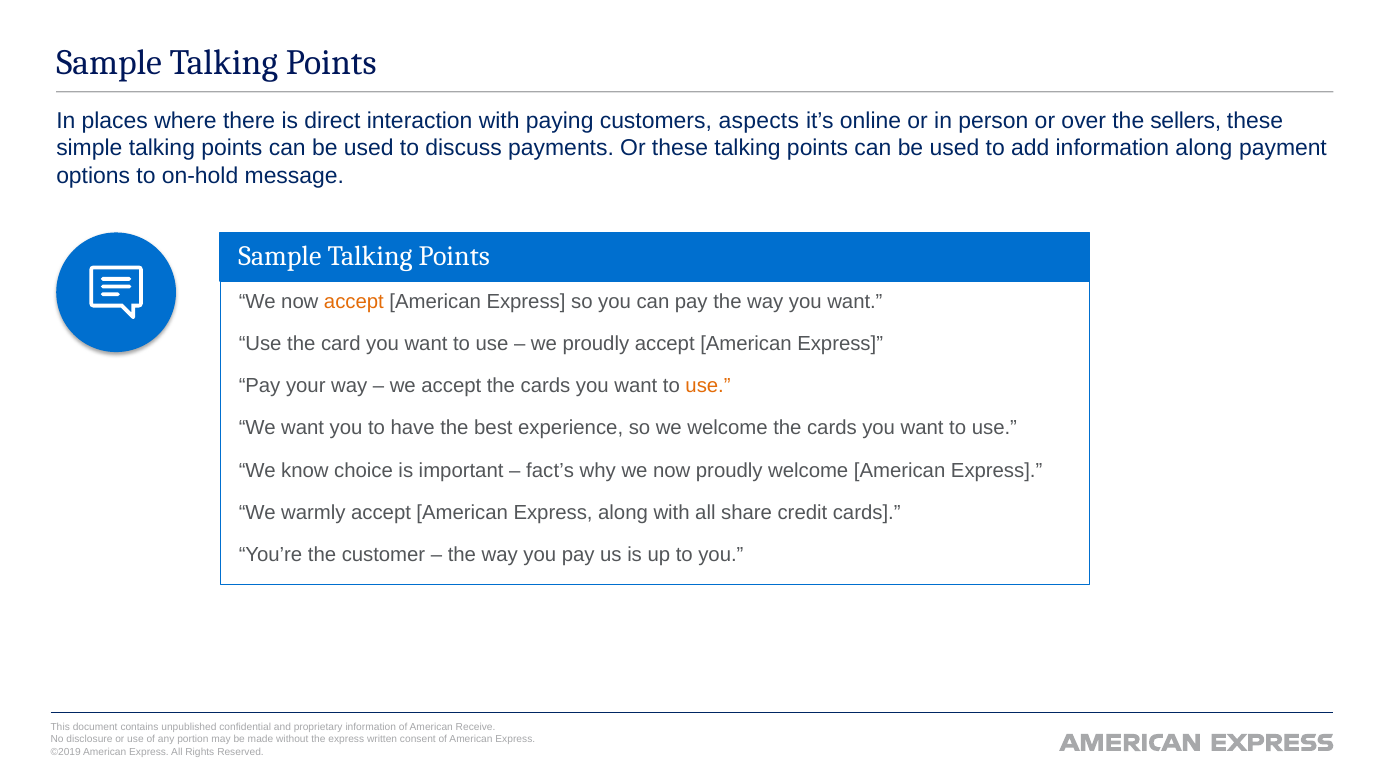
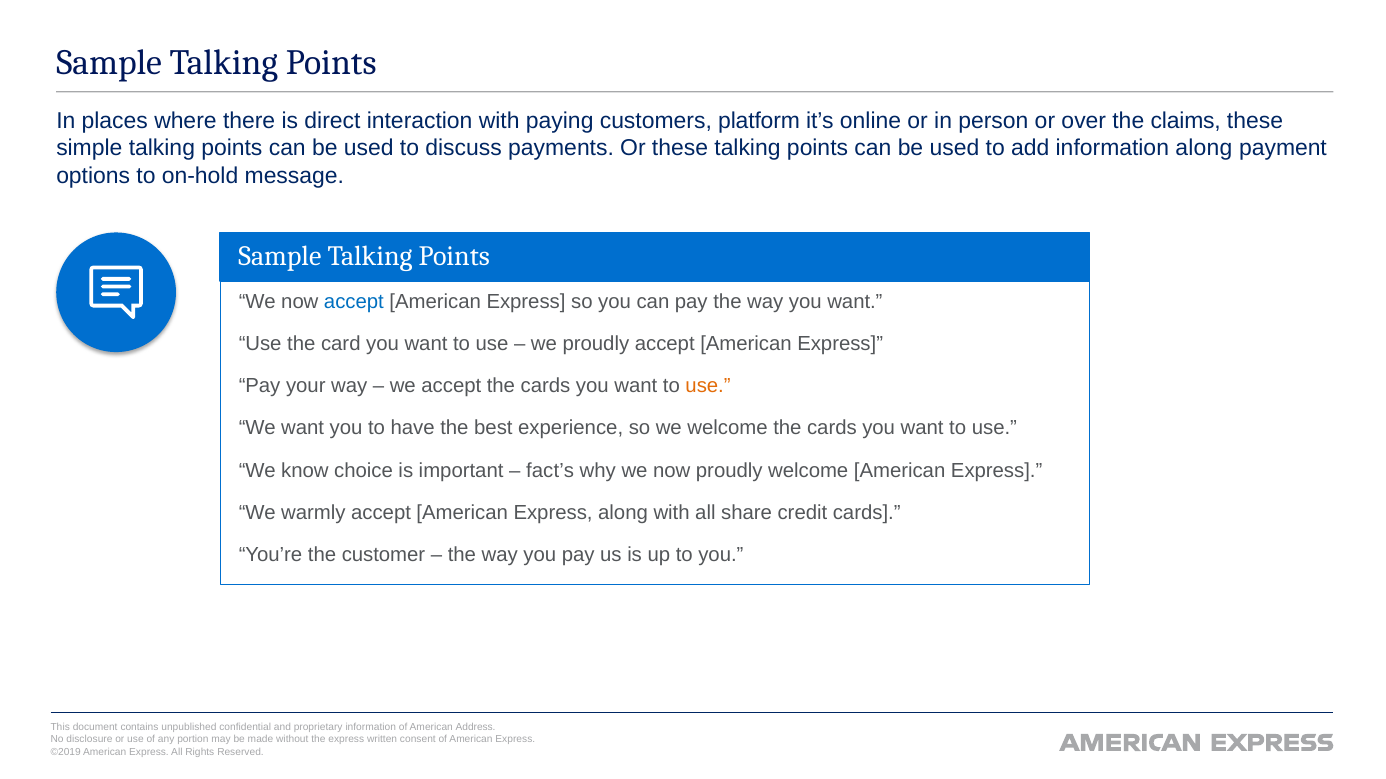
aspects: aspects -> platform
sellers: sellers -> claims
accept at (354, 302) colour: orange -> blue
Receive: Receive -> Address
